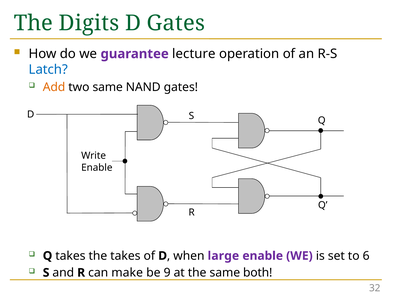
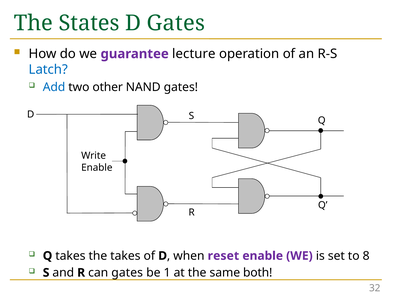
Digits: Digits -> States
Add colour: orange -> blue
two same: same -> other
large: large -> reset
6: 6 -> 8
can make: make -> gates
9: 9 -> 1
